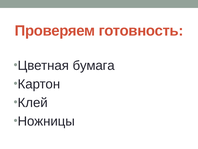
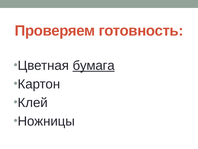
бумага underline: none -> present
